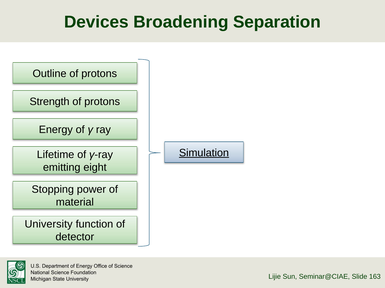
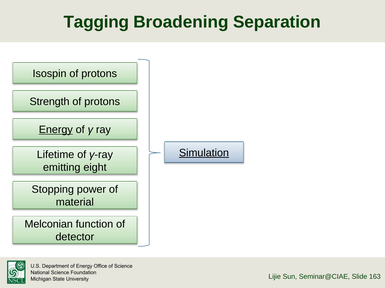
Devices: Devices -> Tagging
Outline: Outline -> Isospin
Energy underline: none -> present
University: University -> Melconian
